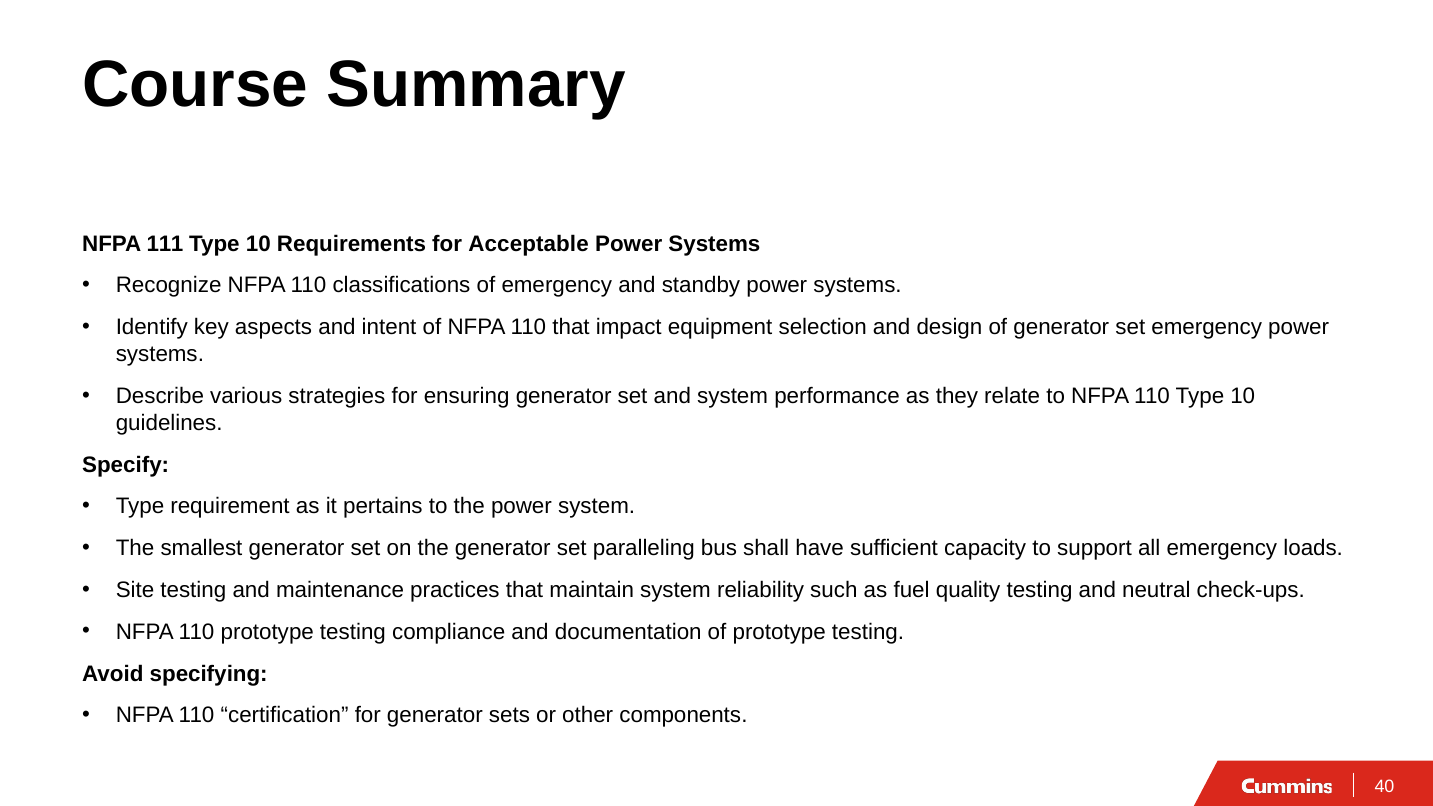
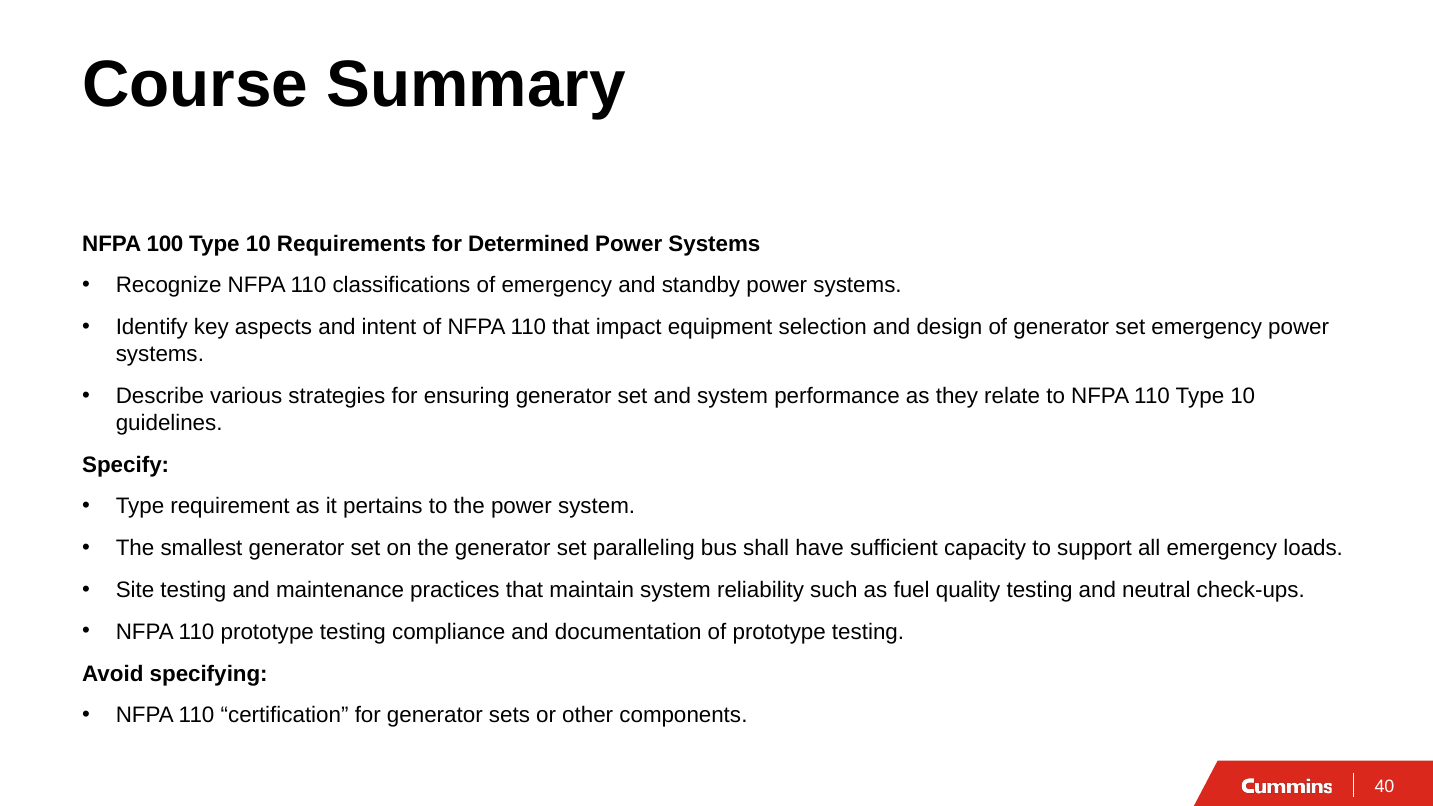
111: 111 -> 100
Acceptable: Acceptable -> Determined
